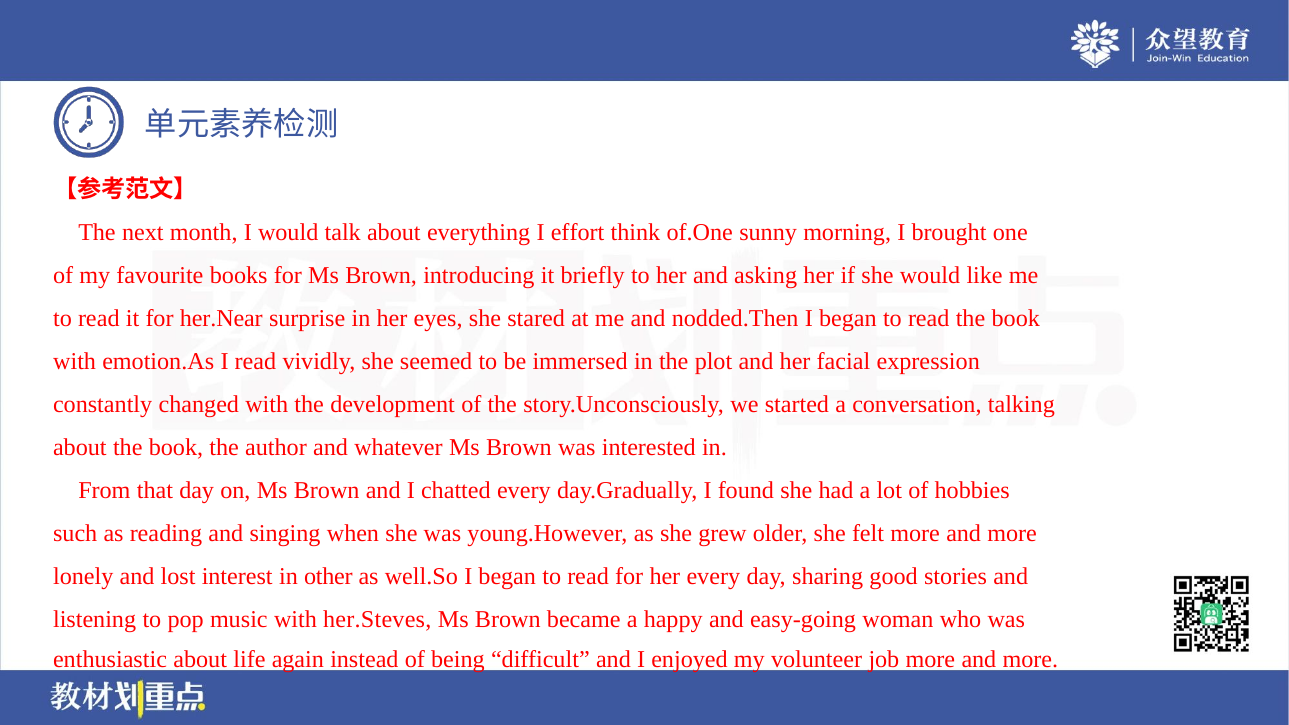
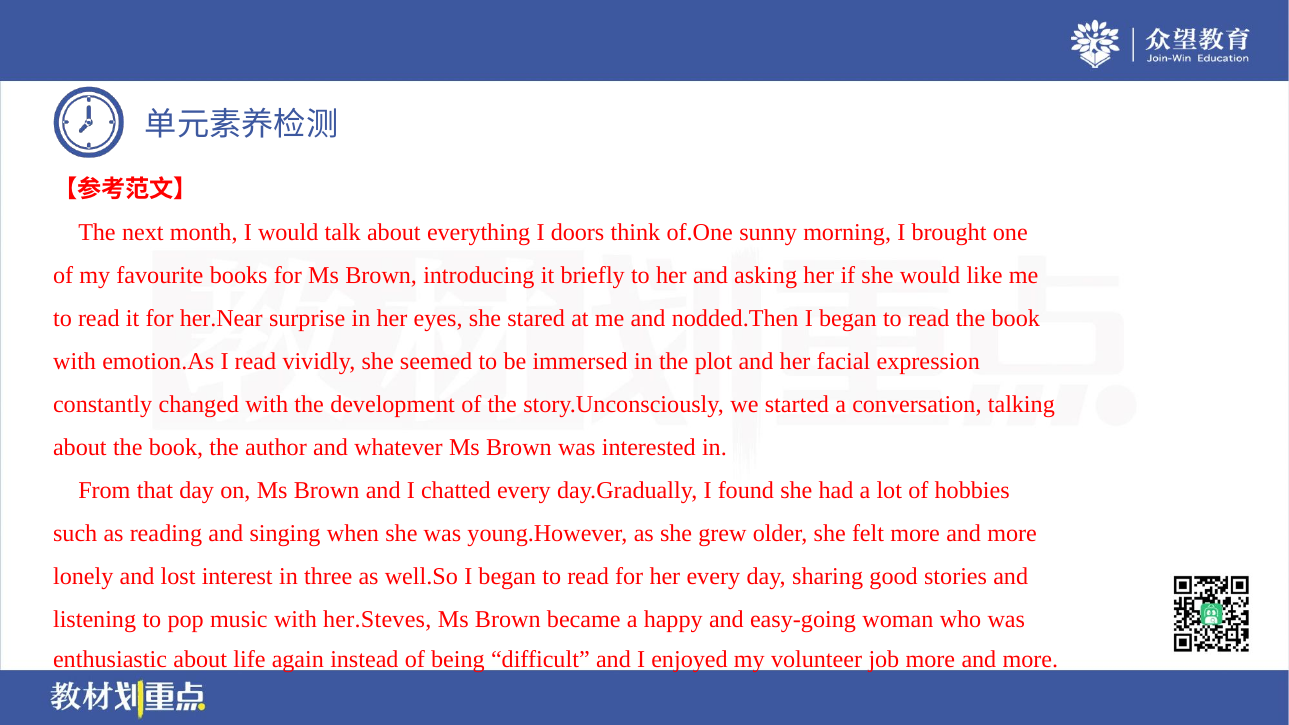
effort: effort -> doors
other: other -> three
